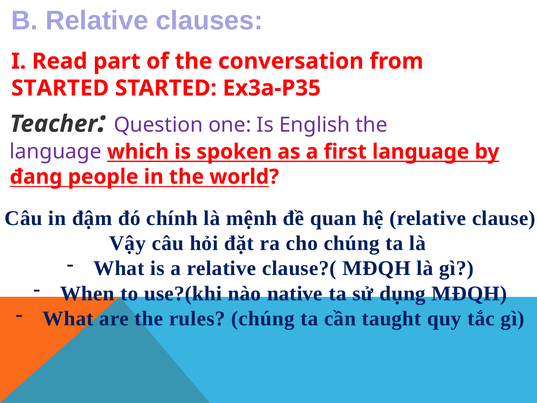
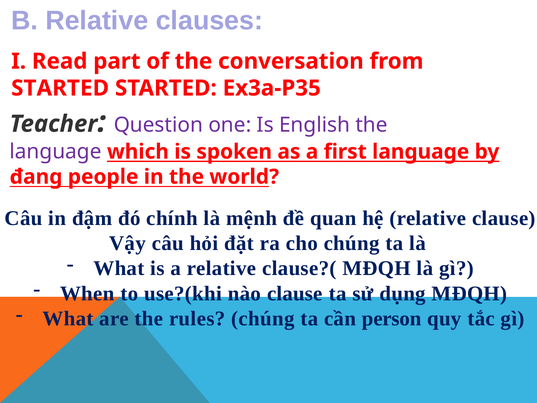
nào native: native -> clause
taught: taught -> person
